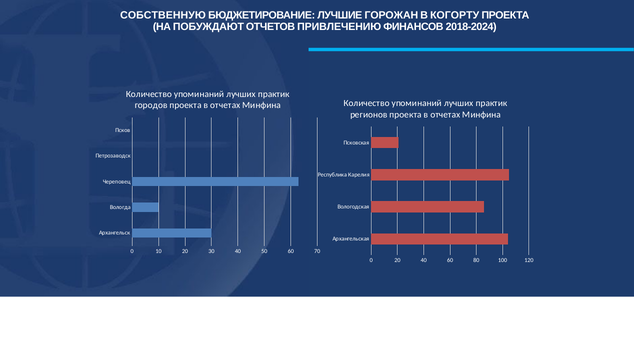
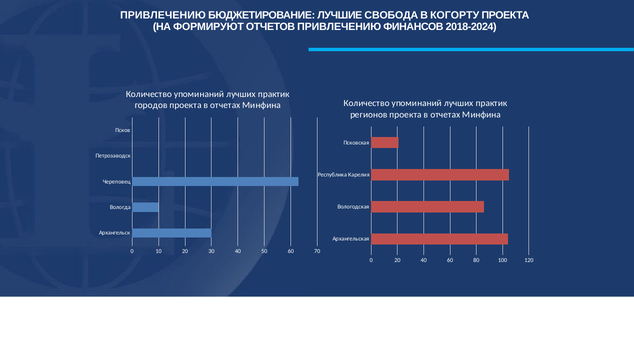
СОБСТВЕННУЮ at (163, 15): СОБСТВЕННУЮ -> ПРИВЛЕЧЕНИЮ
ГОРОЖАН: ГОРОЖАН -> СВОБОДА
ПОБУЖДАЮТ: ПОБУЖДАЮТ -> ФОРМИРУЮТ
